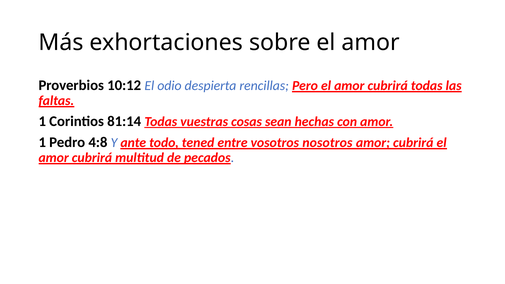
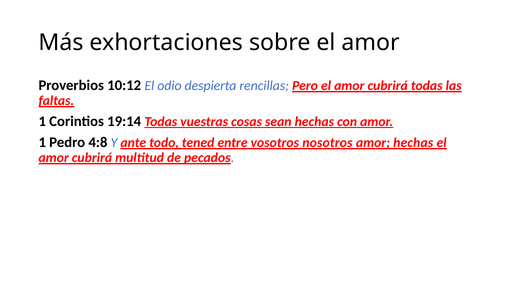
81:14: 81:14 -> 19:14
cubrirá at (413, 143): cubrirá -> hechas
